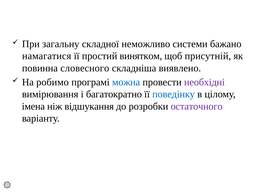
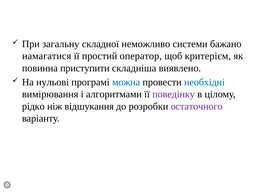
винятком: винятком -> оператор
присутній: присутній -> критерієм
словесного: словесного -> приступити
робимо: робимо -> нульові
необхідні colour: purple -> blue
багатократно: багатократно -> алгоритмами
поведінку colour: blue -> purple
імена: імена -> рідко
